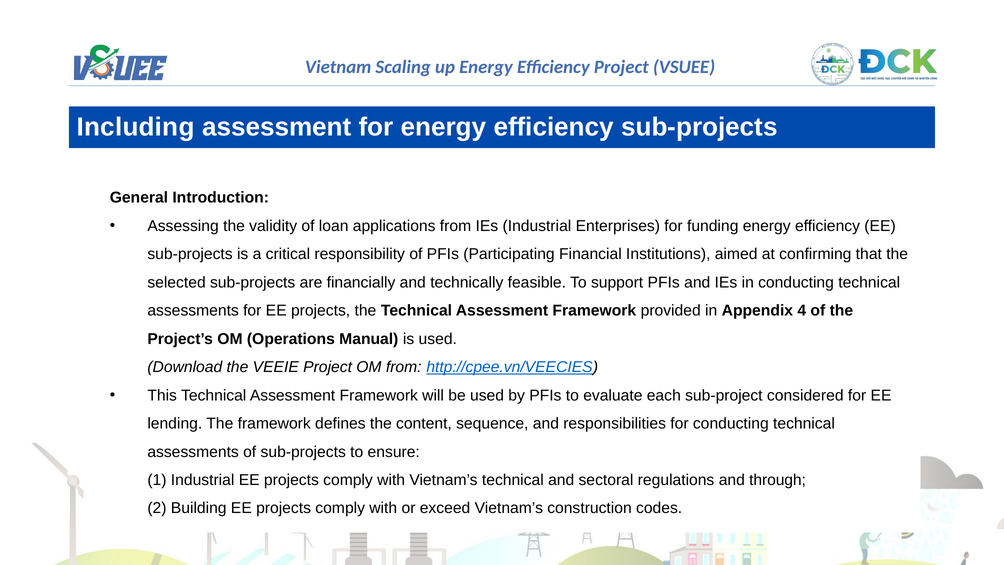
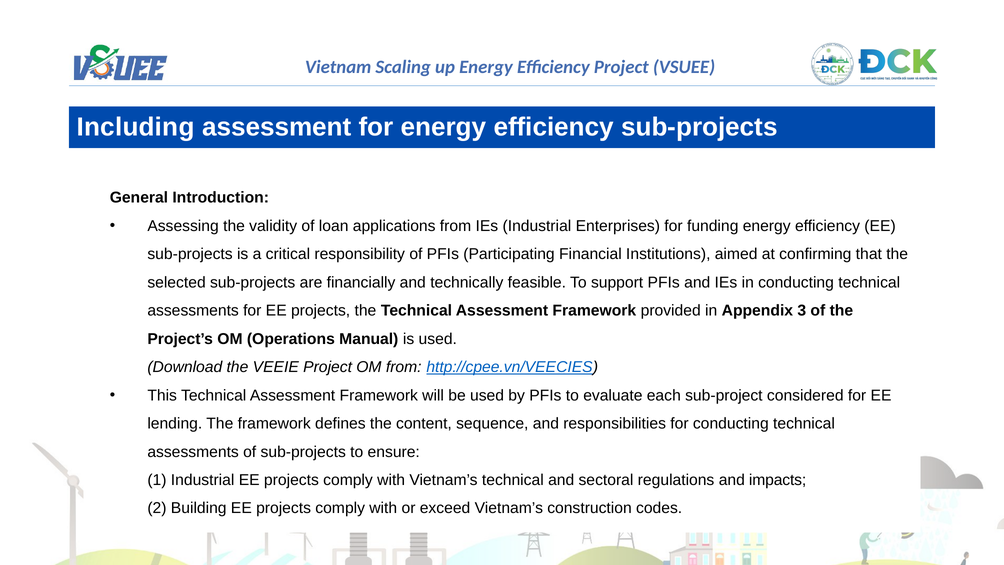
4: 4 -> 3
through: through -> impacts
